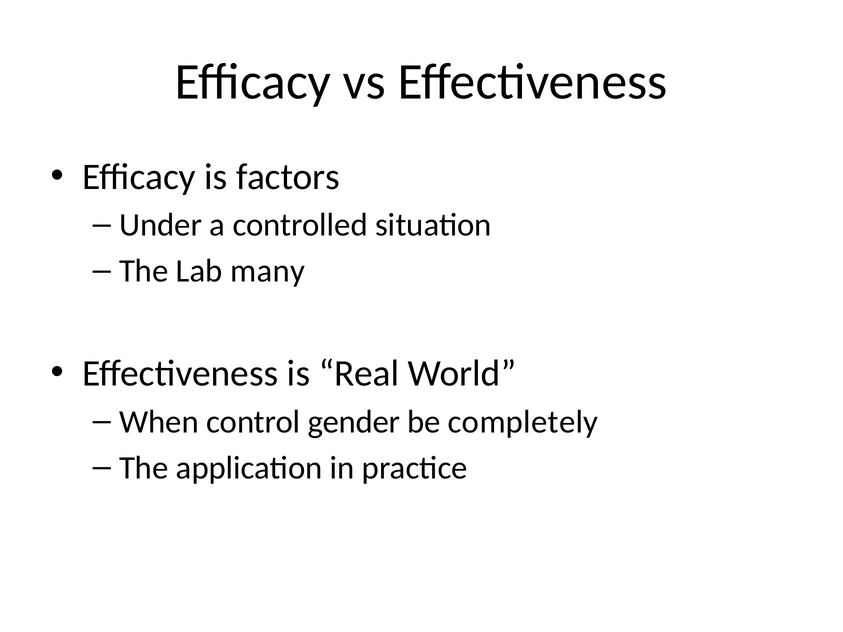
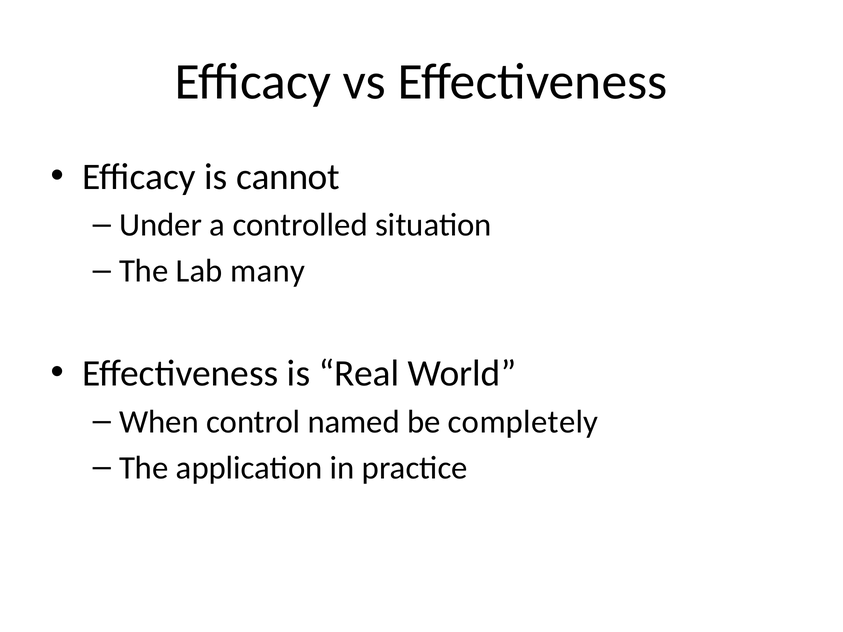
factors: factors -> cannot
gender: gender -> named
